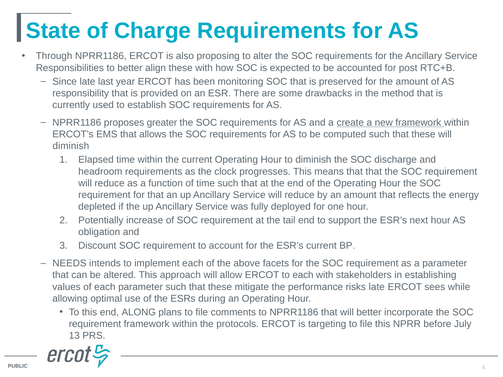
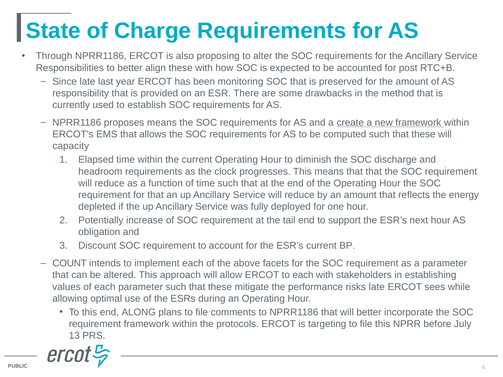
proposes greater: greater -> means
diminish at (71, 146): diminish -> capacity
NEEDS: NEEDS -> COUNT
